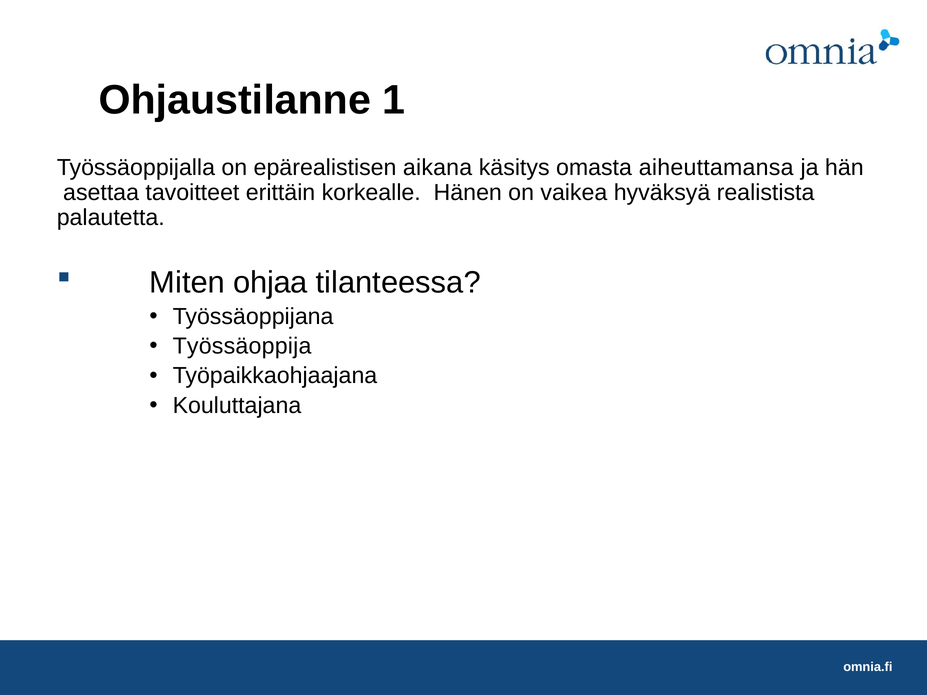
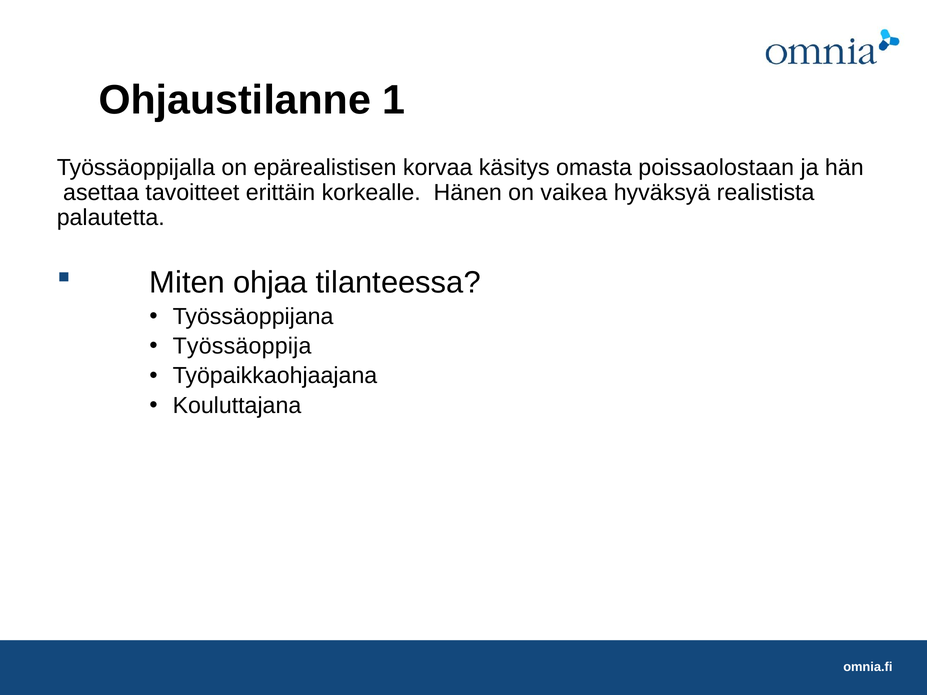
aikana: aikana -> korvaa
aiheuttamansa: aiheuttamansa -> poissaolostaan
